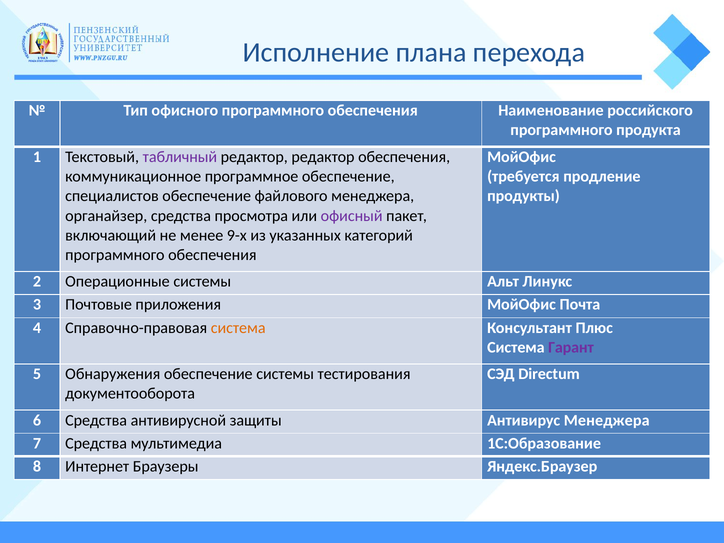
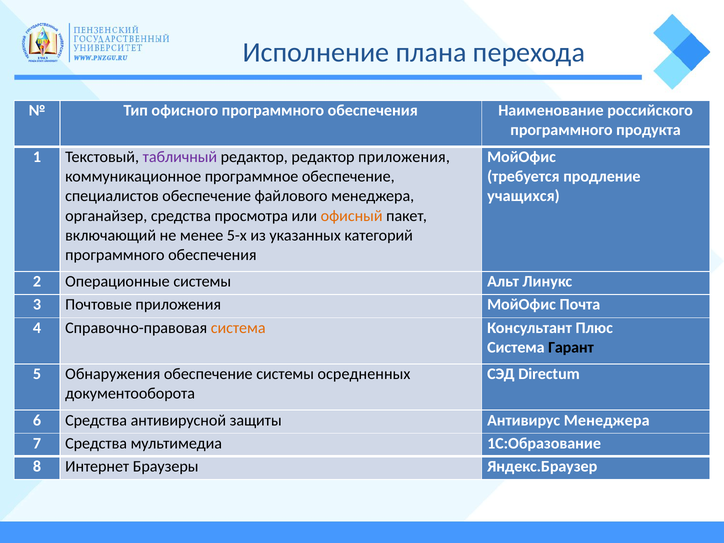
редактор обеспечения: обеспечения -> приложения
продукты: продукты -> учащихся
офисный colour: purple -> orange
9-х: 9-х -> 5-х
Гарант colour: purple -> black
тестирования: тестирования -> осредненных
